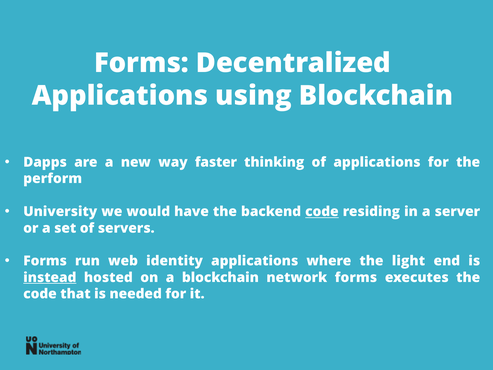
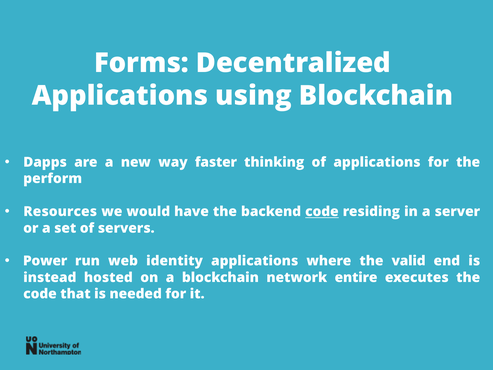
University: University -> Resources
Forms at (45, 261): Forms -> Power
light: light -> valid
instead underline: present -> none
network forms: forms -> entire
